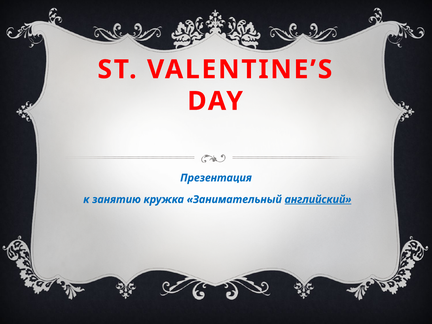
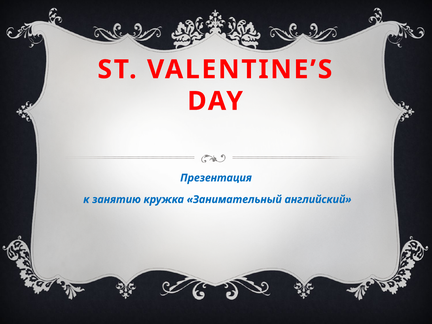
английский underline: present -> none
